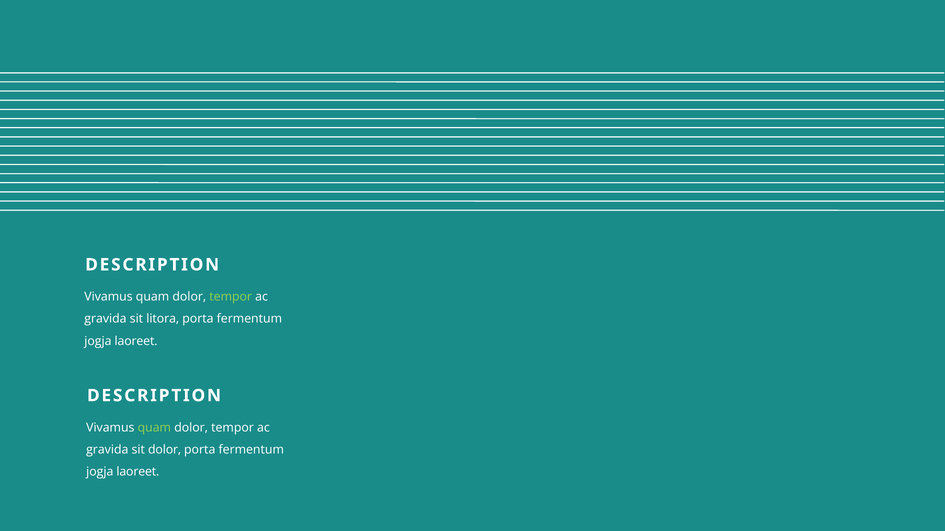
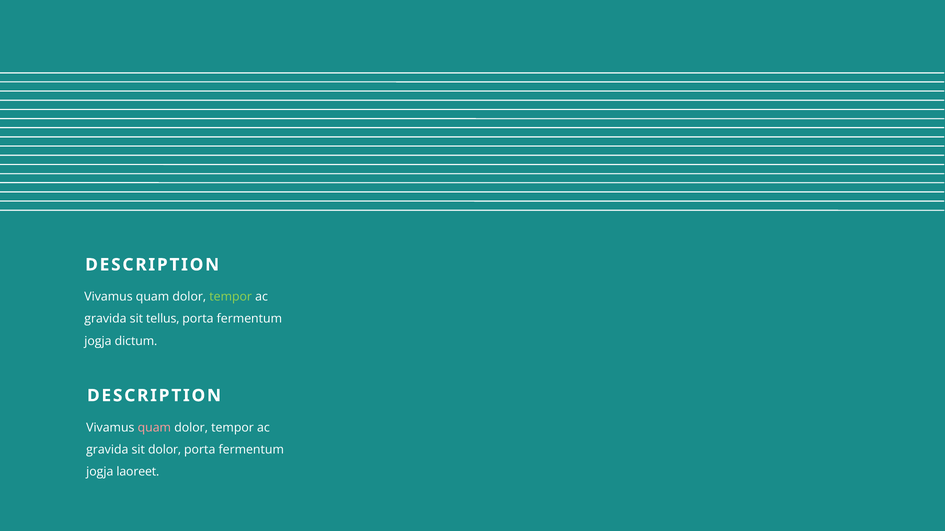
litora: litora -> tellus
laoreet at (136, 341): laoreet -> dictum
quam at (154, 428) colour: light green -> pink
